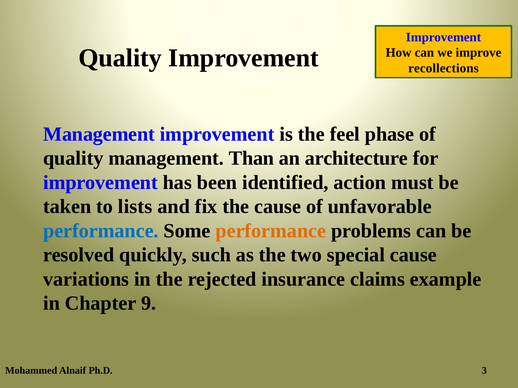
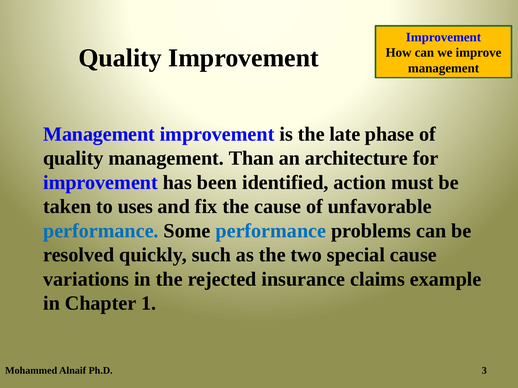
recollections at (443, 68): recollections -> management
feel: feel -> late
lists: lists -> uses
performance at (271, 231) colour: orange -> blue
9: 9 -> 1
